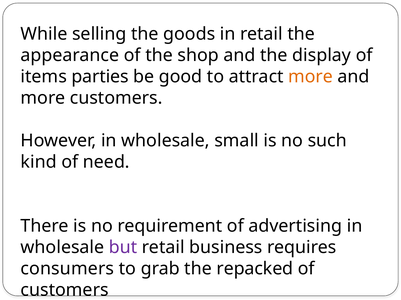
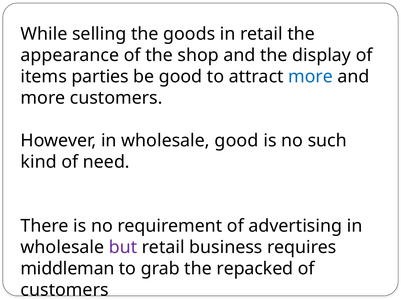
more at (311, 77) colour: orange -> blue
wholesale small: small -> good
consumers: consumers -> middleman
